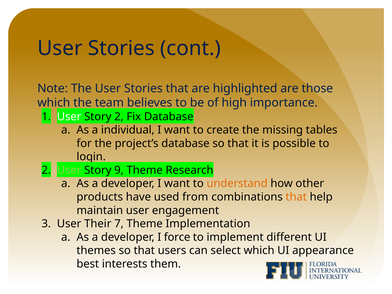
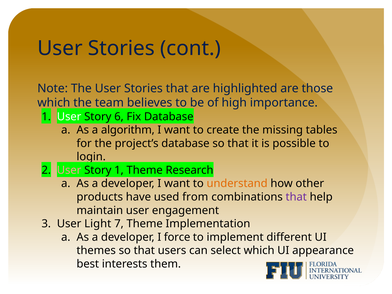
Story 2: 2 -> 6
individual: individual -> algorithm
User at (69, 170) colour: light green -> pink
Story 9: 9 -> 1
that at (296, 197) colour: orange -> purple
Their: Their -> Light
